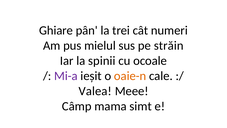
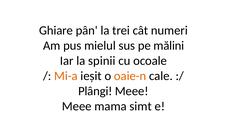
străin: străin -> mălini
Mi-a colour: purple -> orange
Valea: Valea -> Plângi
Câmp at (77, 106): Câmp -> Meee
